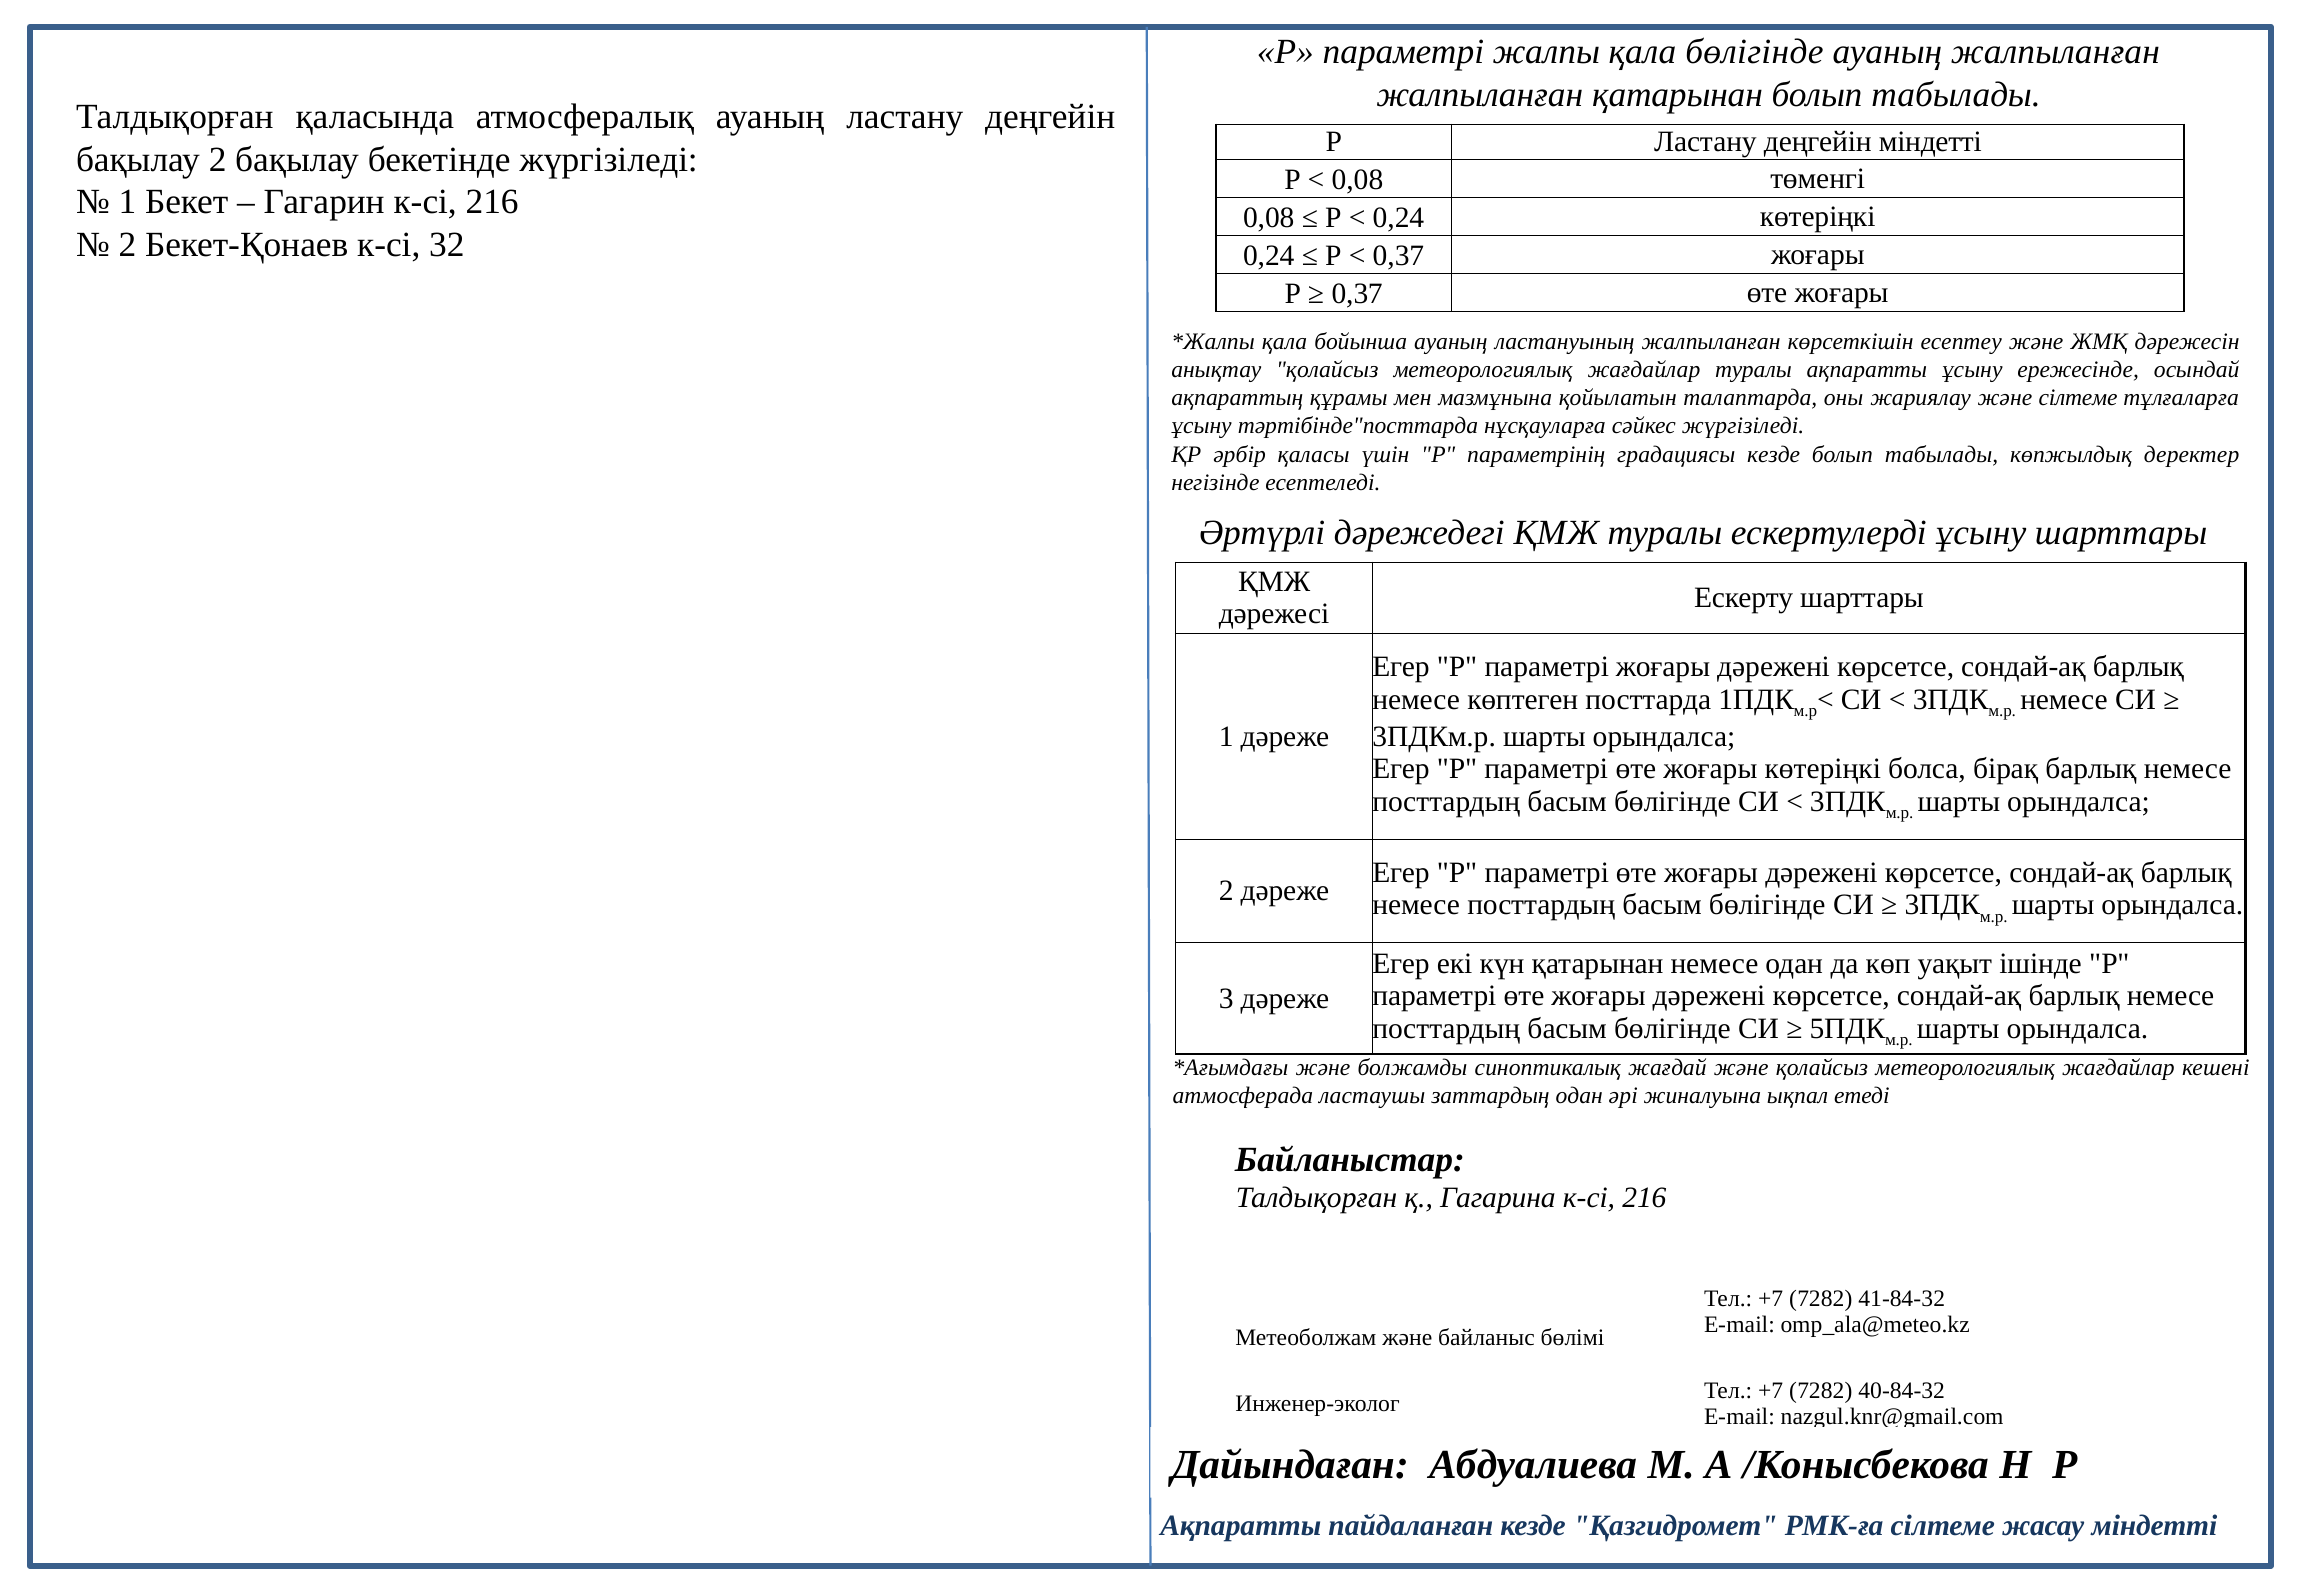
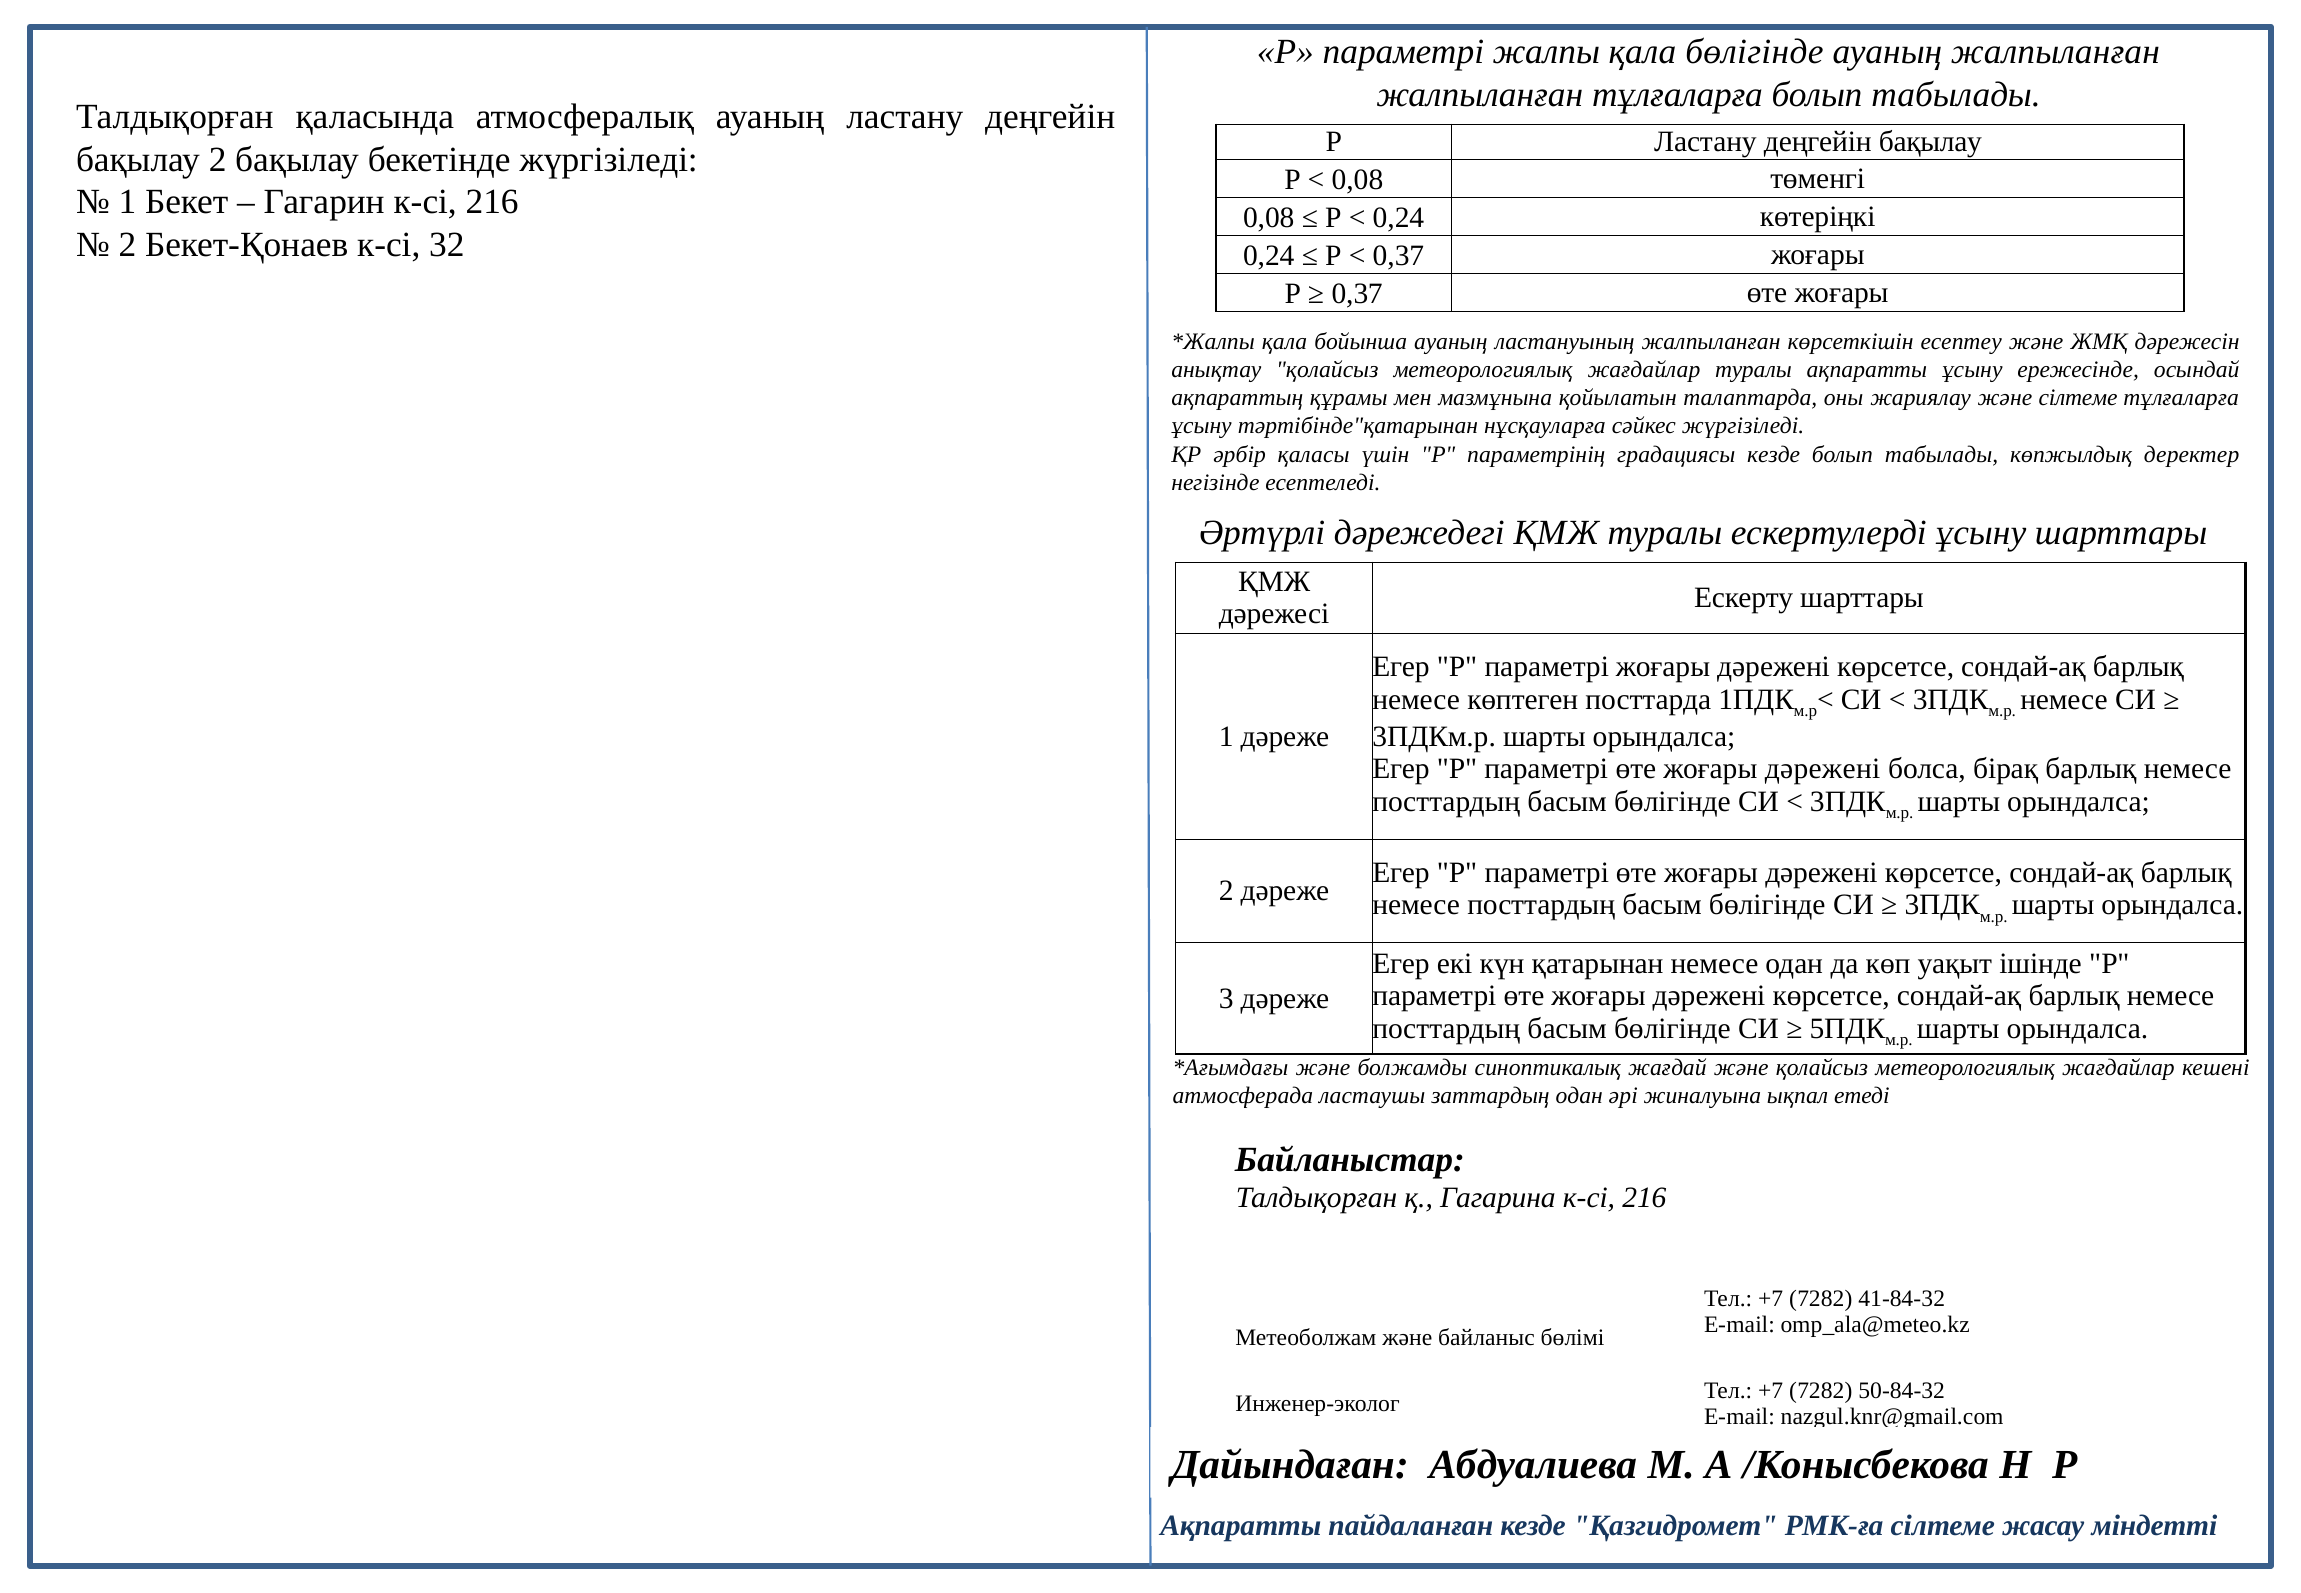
жалпыланған қатарынан: қатарынан -> тұлғаларға
Р Ластану деңгейін міндетті: міндетті -> бақылау
тәртібінде"посттарда: тәртібінде"посттарда -> тәртібінде"қатарынан
көтеріңкі at (1823, 769): көтеріңкі -> дәрежені
40-84-32: 40-84-32 -> 50-84-32
